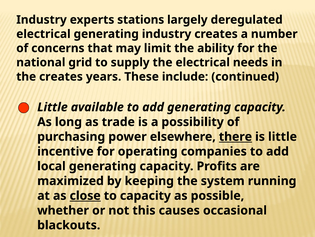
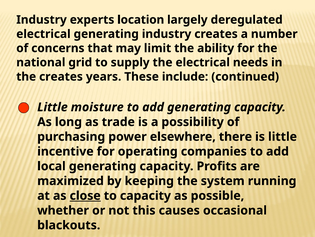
stations: stations -> location
available: available -> moisture
there underline: present -> none
